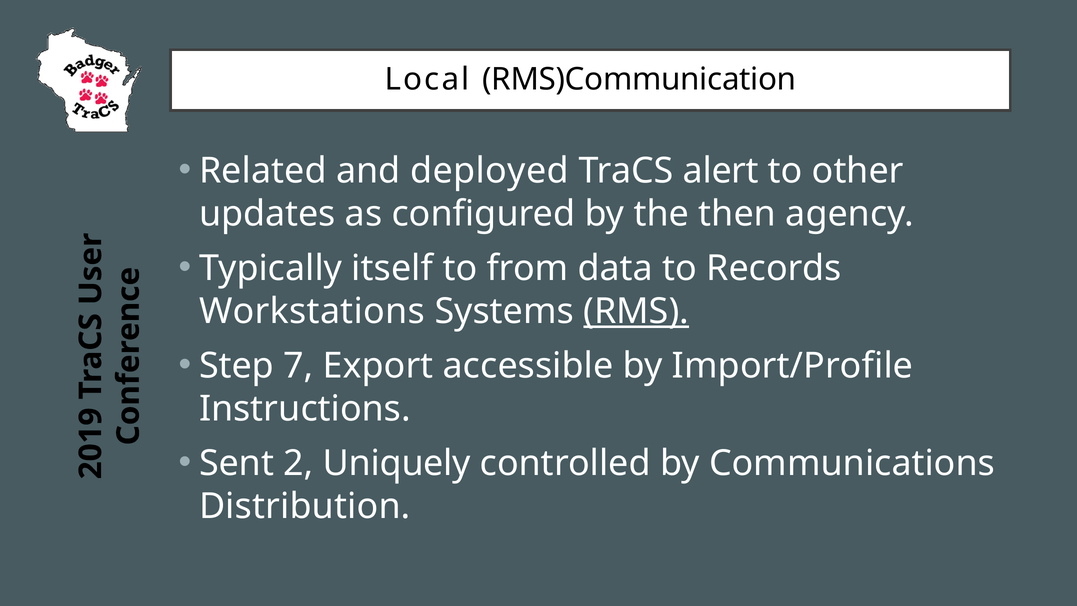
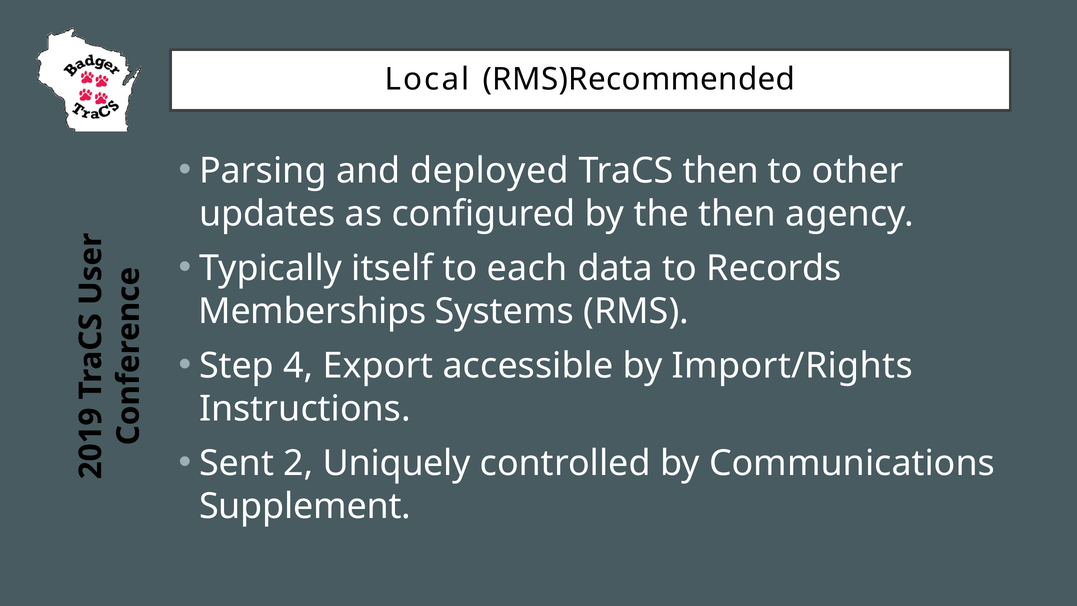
RMS)Communication: RMS)Communication -> RMS)Recommended
Related: Related -> Parsing
TraCS alert: alert -> then
from: from -> each
Workstations: Workstations -> Memberships
RMS underline: present -> none
7: 7 -> 4
Import/Profile: Import/Profile -> Import/Rights
Distribution: Distribution -> Supplement
